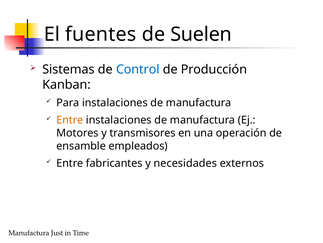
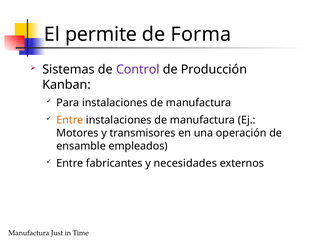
fuentes: fuentes -> permite
Suelen: Suelen -> Forma
Control colour: blue -> purple
